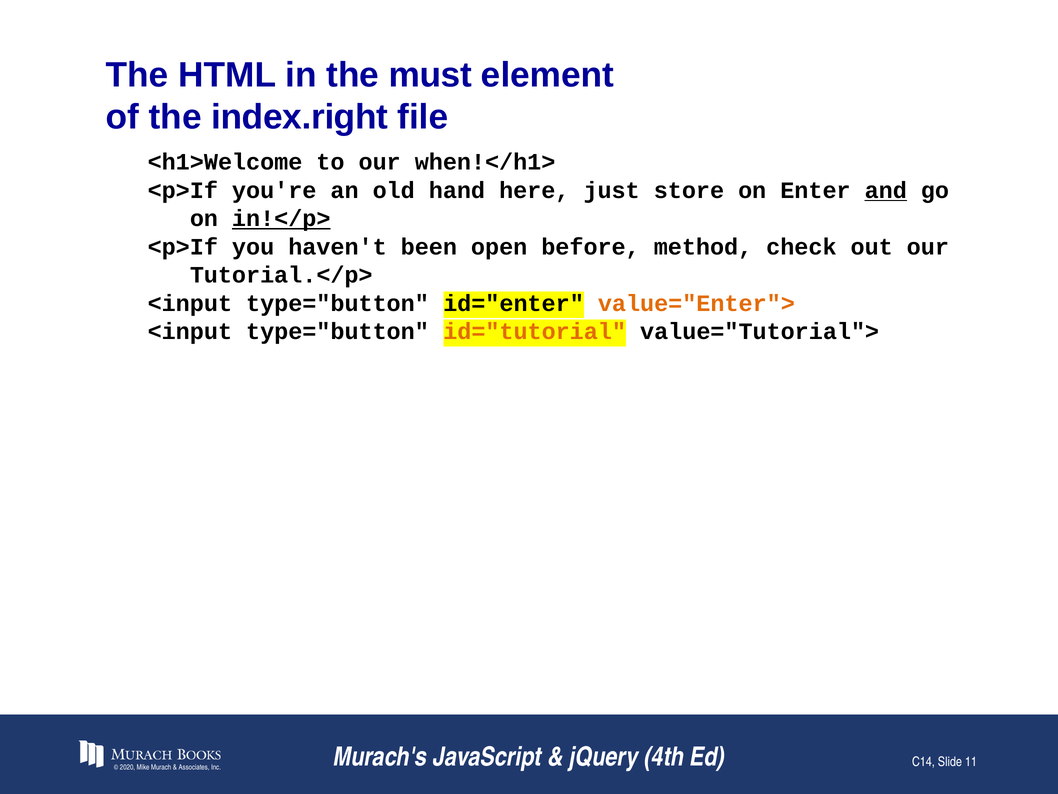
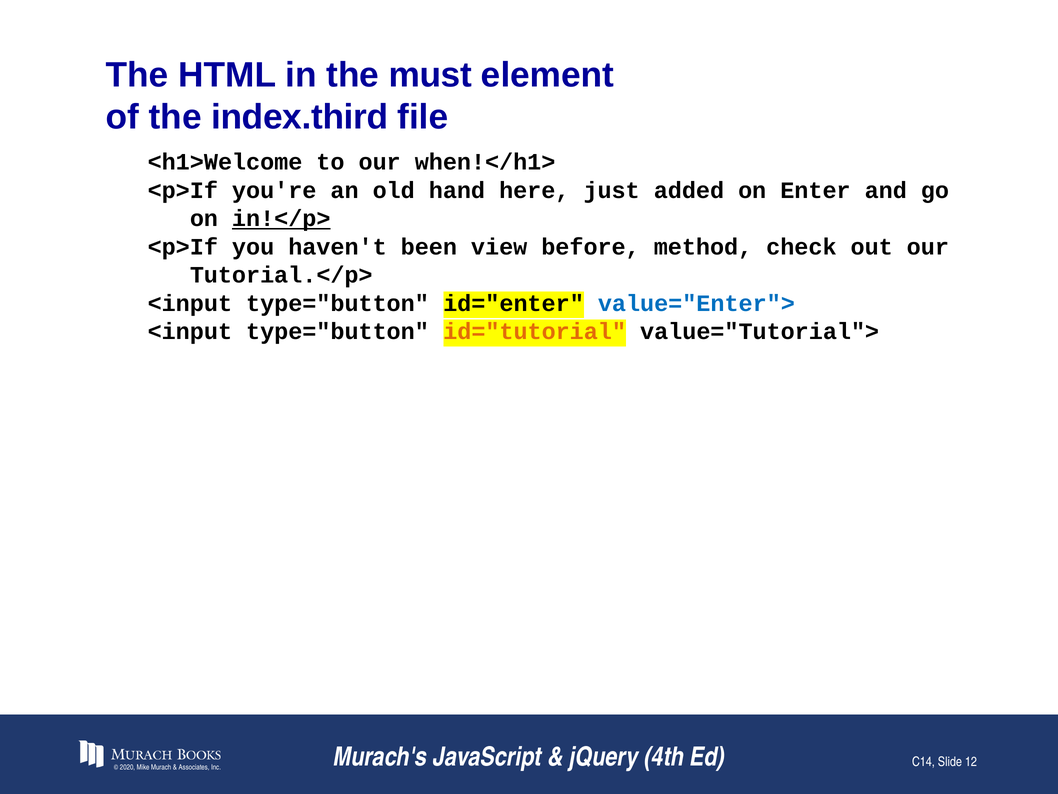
index.right: index.right -> index.third
store: store -> added
and underline: present -> none
open: open -> view
value="Enter"> colour: orange -> blue
11: 11 -> 12
